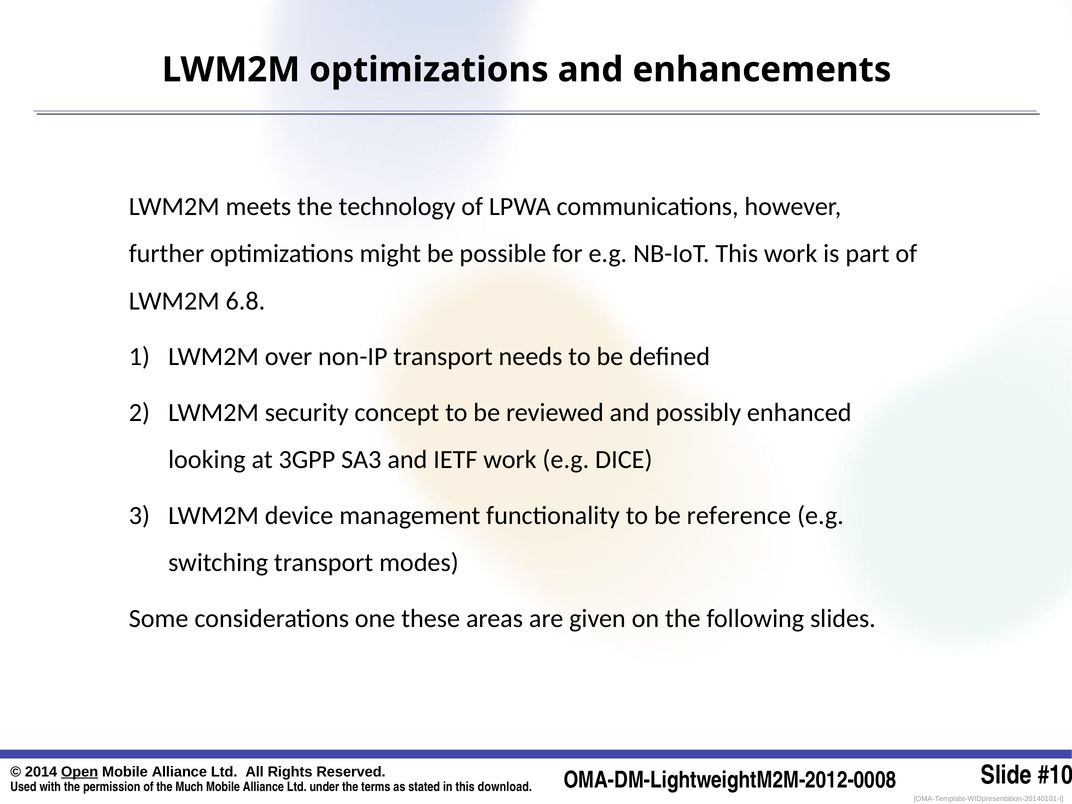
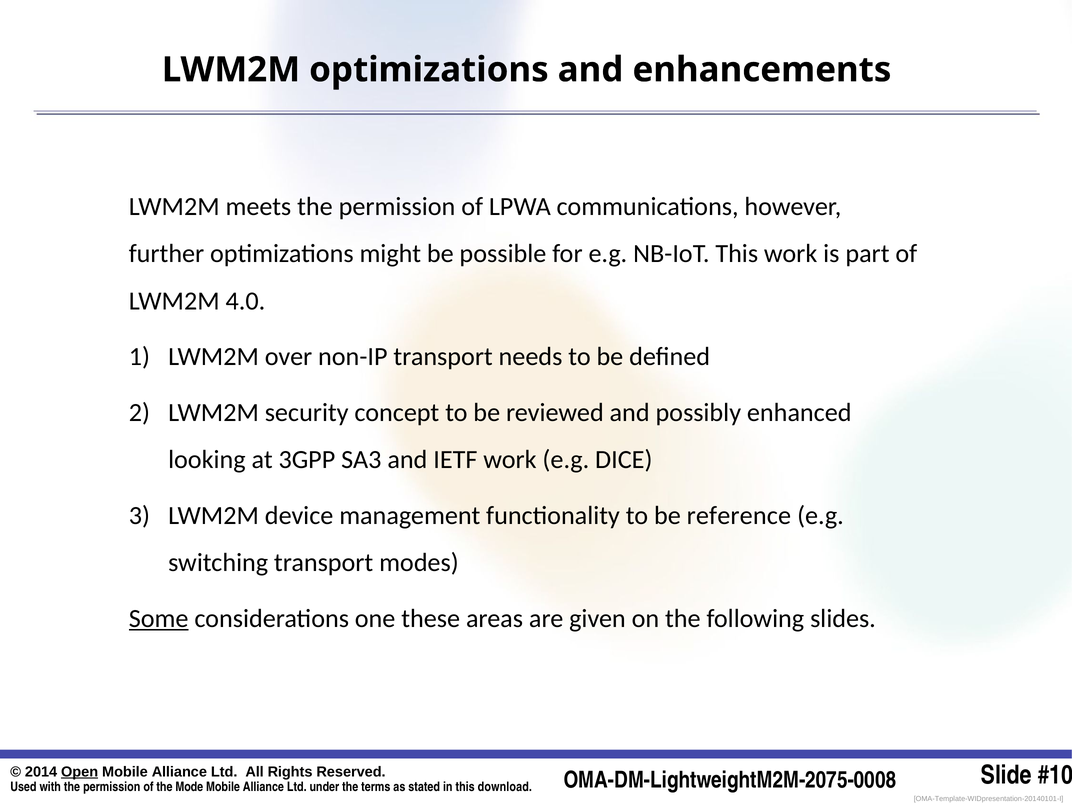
meets the technology: technology -> permission
6.8: 6.8 -> 4.0
Some underline: none -> present
OMA-DM-LightweightM2M-2012-0008: OMA-DM-LightweightM2M-2012-0008 -> OMA-DM-LightweightM2M-2075-0008
Much: Much -> Mode
